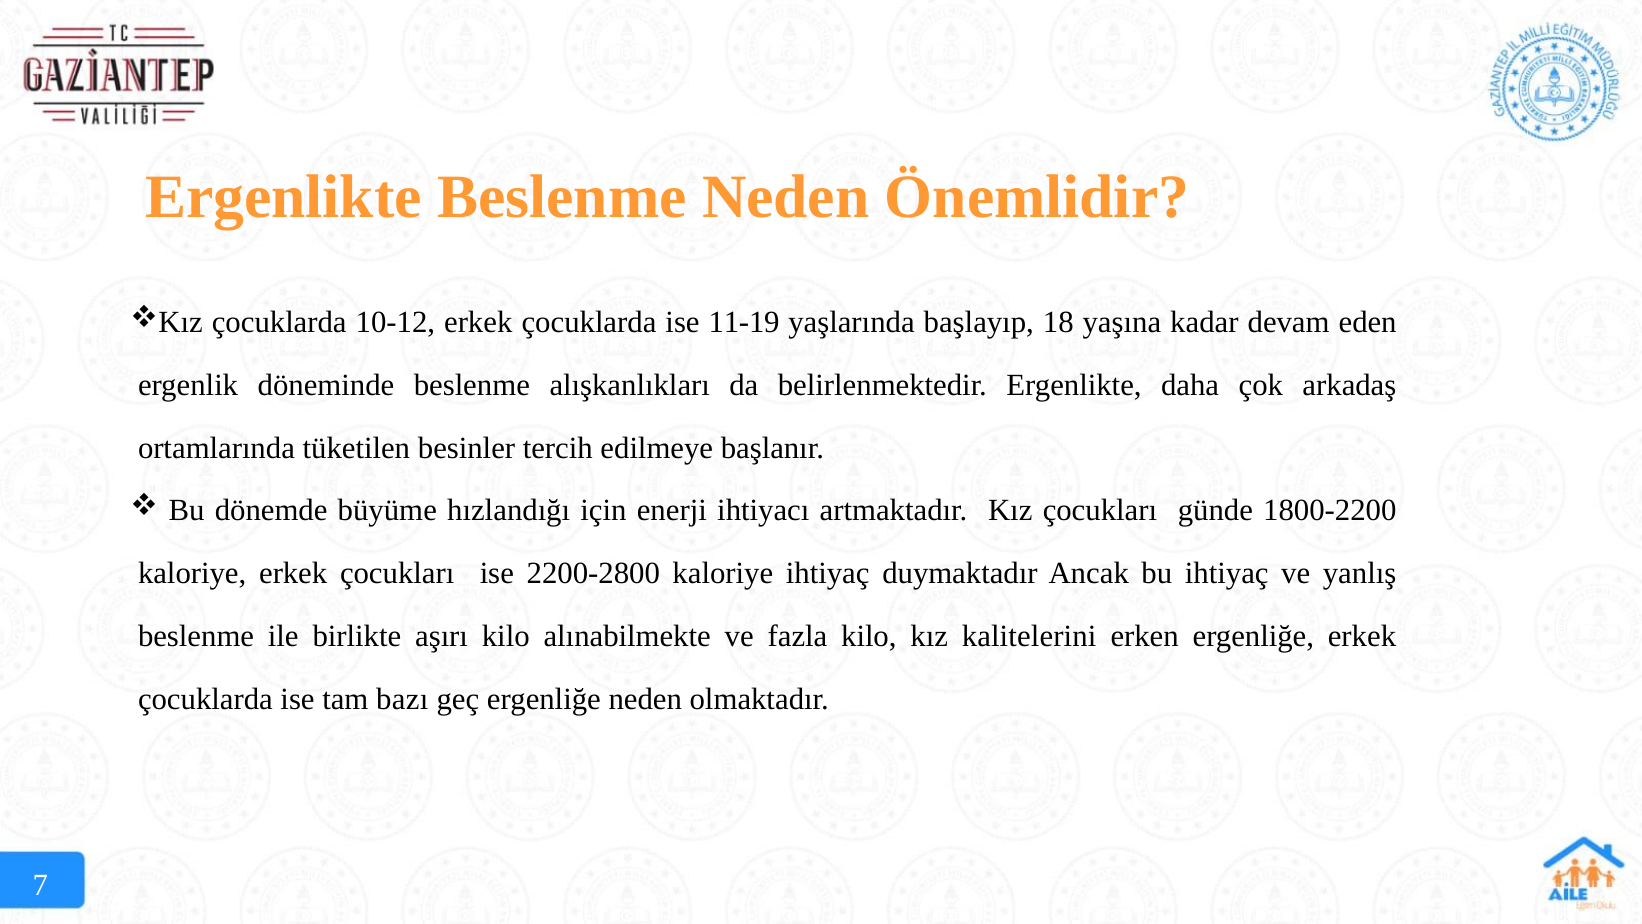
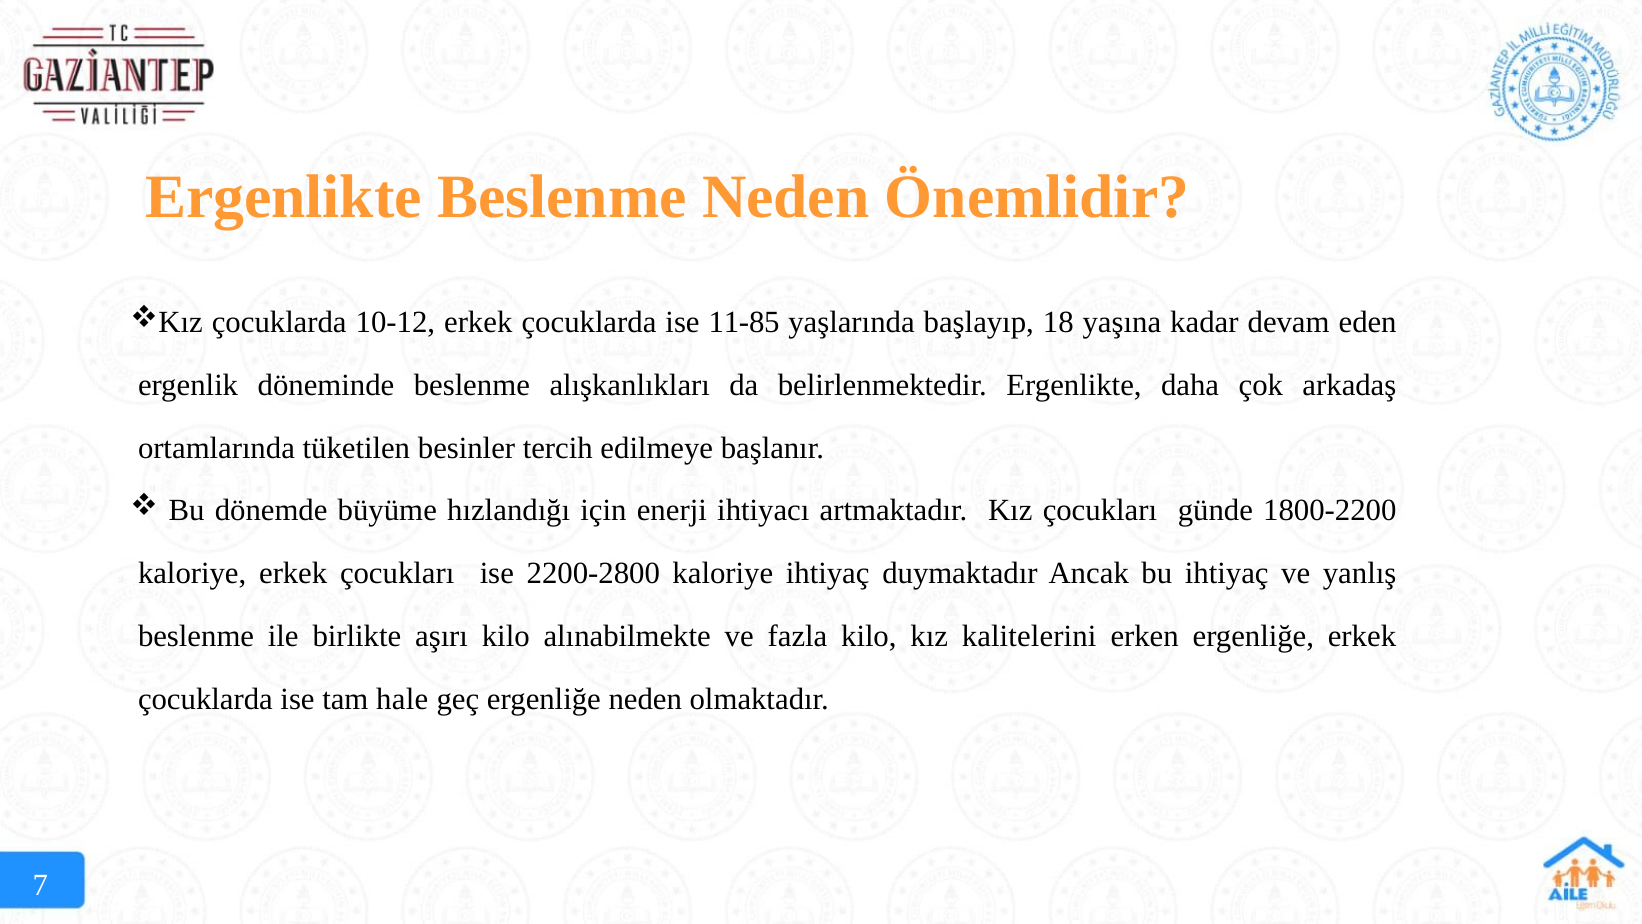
11-19: 11-19 -> 11-85
bazı: bazı -> hale
